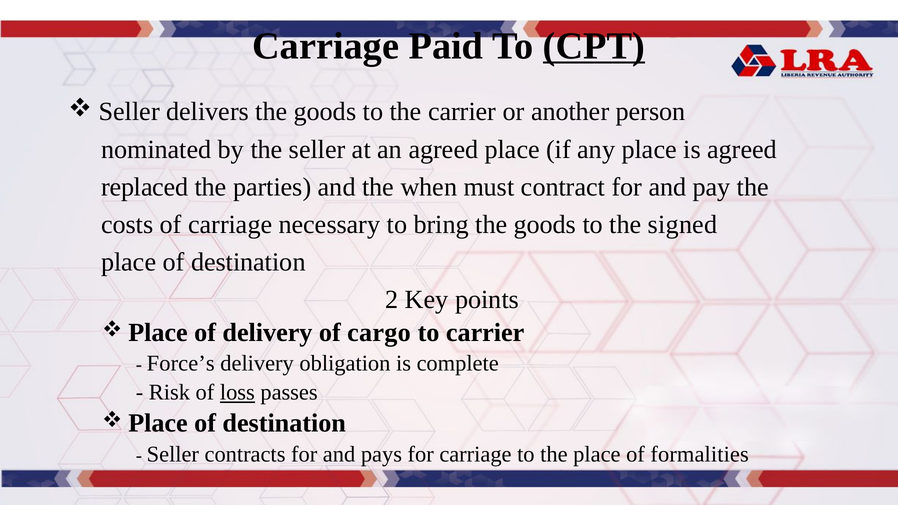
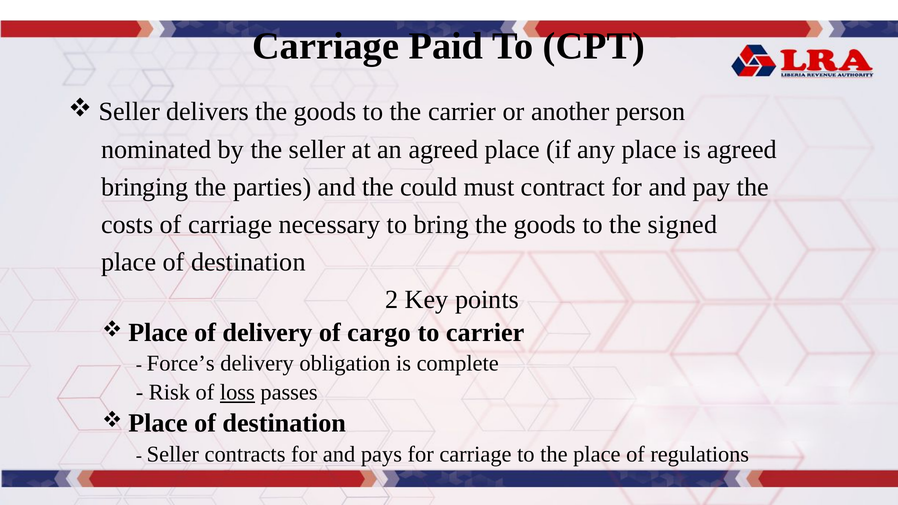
CPT underline: present -> none
replaced: replaced -> bringing
when: when -> could
formalities: formalities -> regulations
